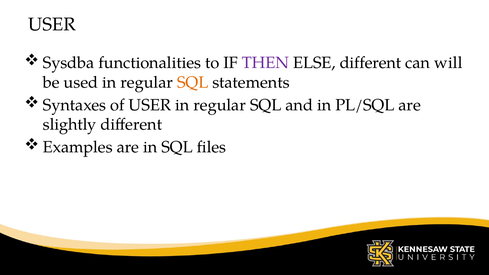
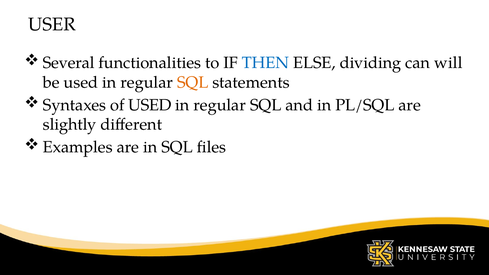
Sysdba: Sysdba -> Several
THEN colour: purple -> blue
ELSE different: different -> dividing
of USER: USER -> USED
